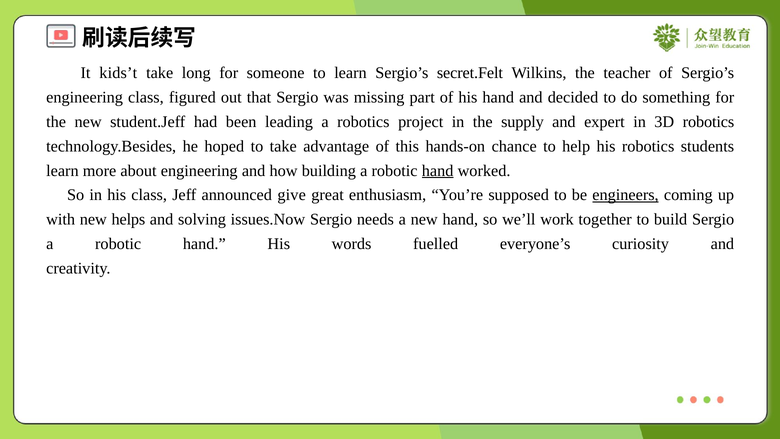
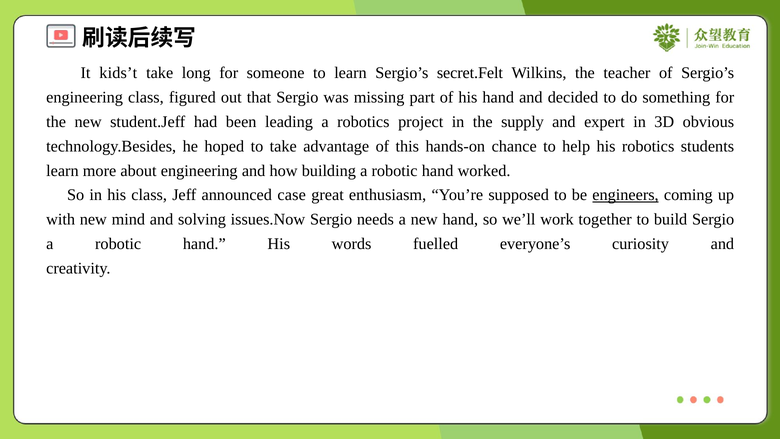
3D robotics: robotics -> obvious
hand at (438, 171) underline: present -> none
give: give -> case
helps: helps -> mind
